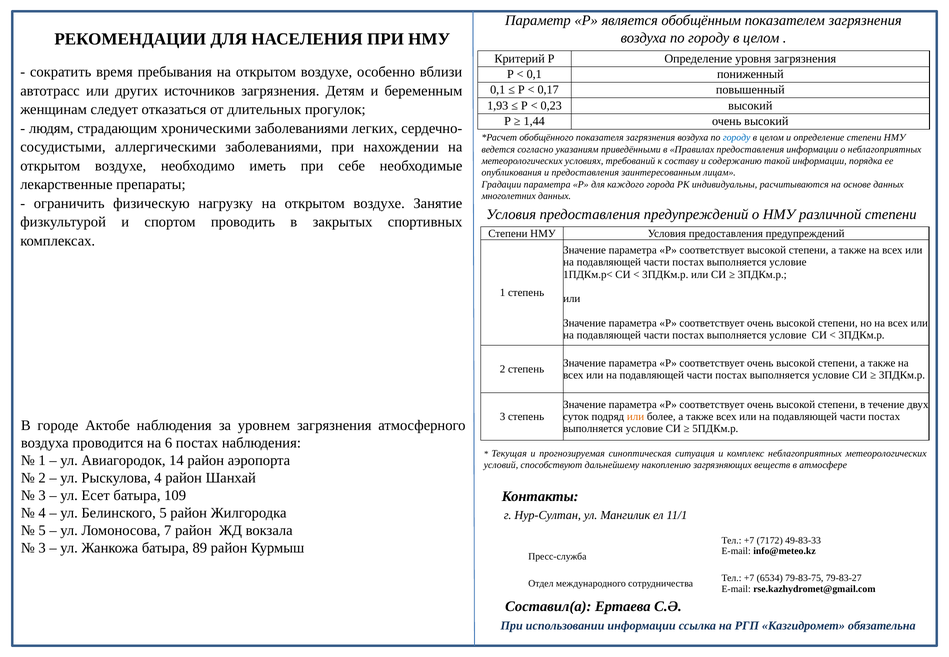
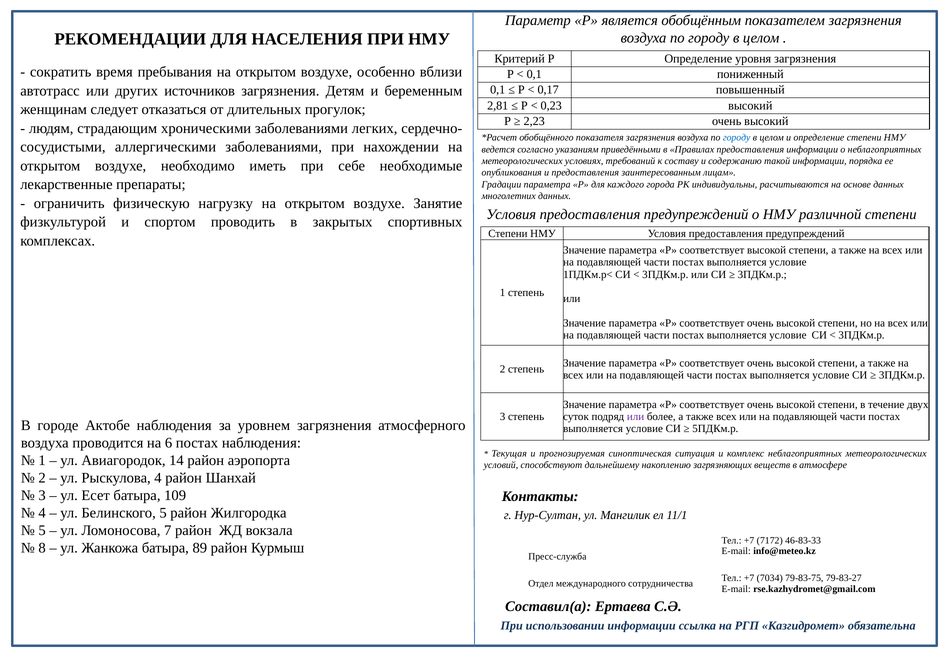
1,93: 1,93 -> 2,81
1,44: 1,44 -> 2,23
или at (636, 417) colour: orange -> purple
49-83-33: 49-83-33 -> 46-83-33
3 at (42, 548): 3 -> 8
6534: 6534 -> 7034
